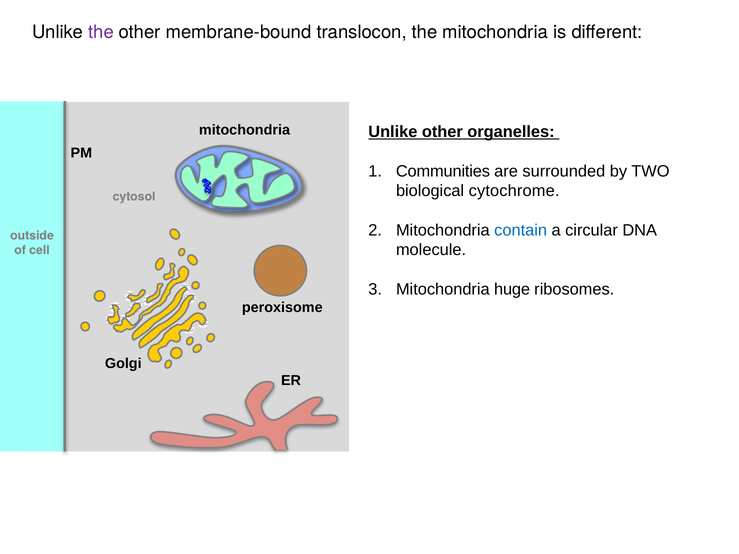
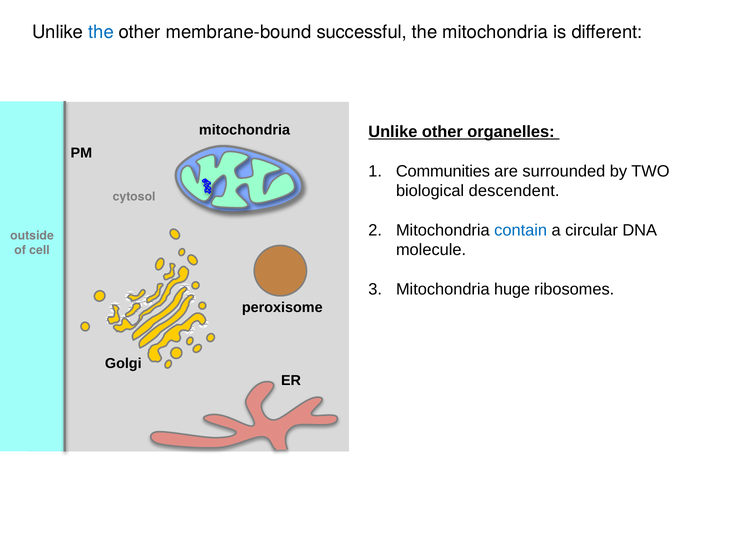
the at (101, 32) colour: purple -> blue
translocon: translocon -> successful
cytochrome: cytochrome -> descendent
